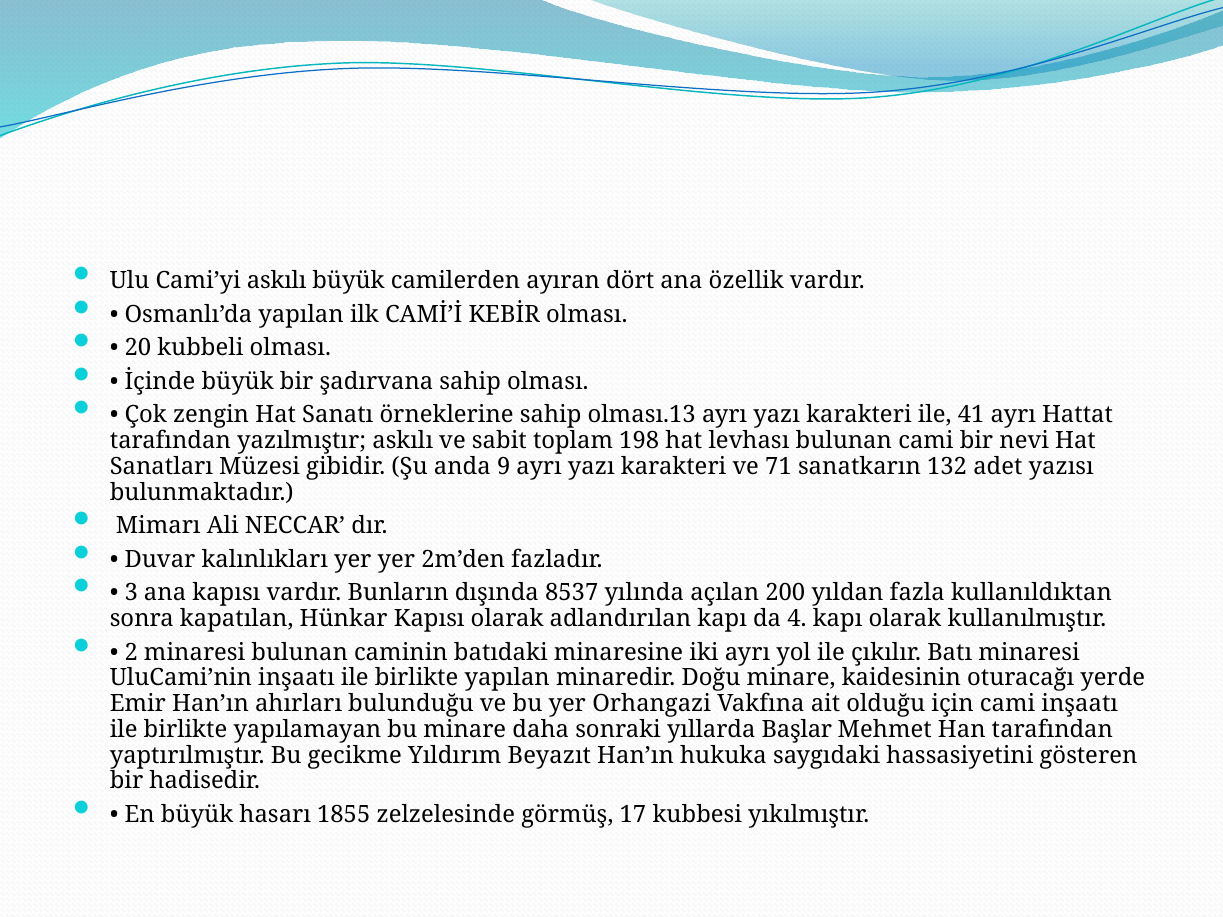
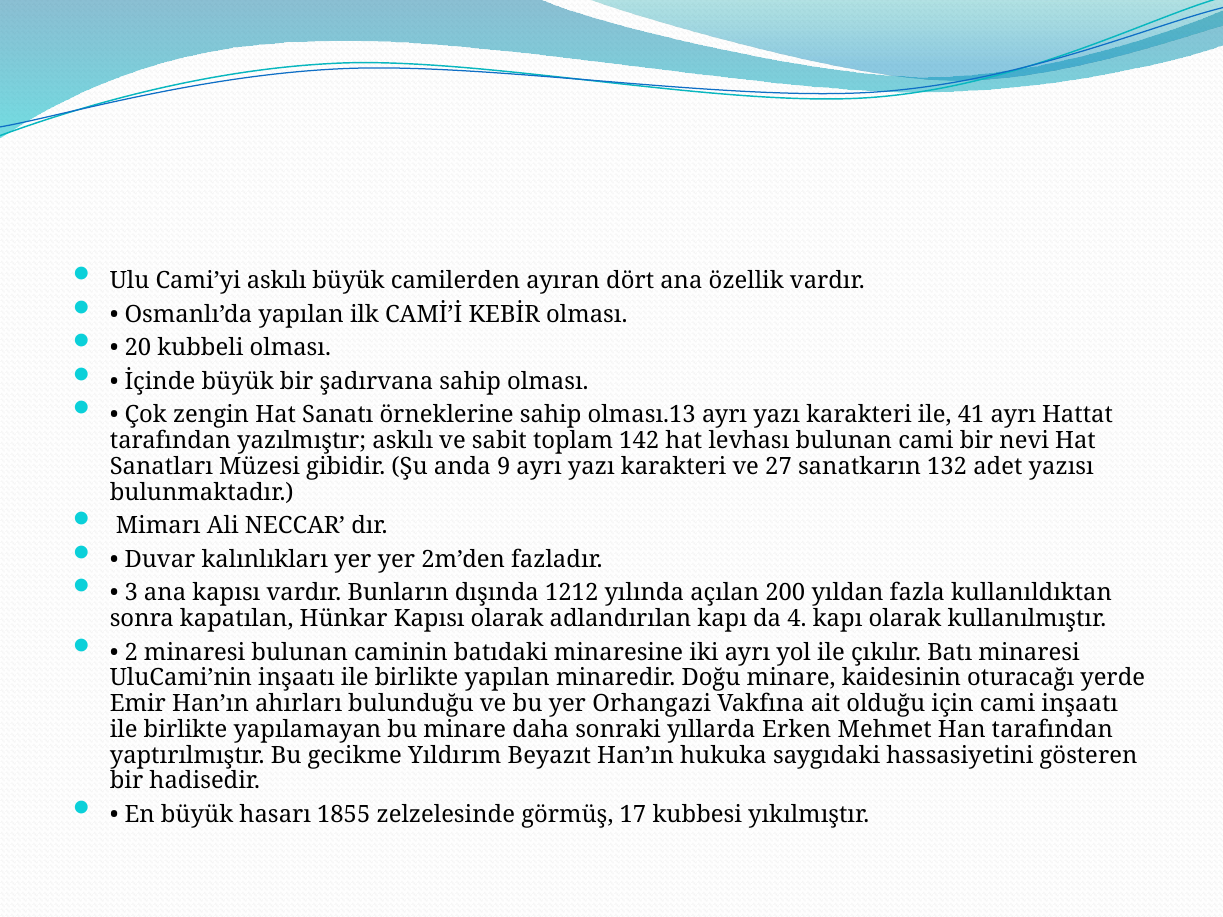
198: 198 -> 142
71: 71 -> 27
8537: 8537 -> 1212
Başlar: Başlar -> Erken
